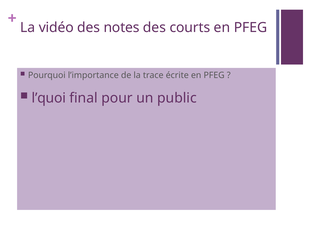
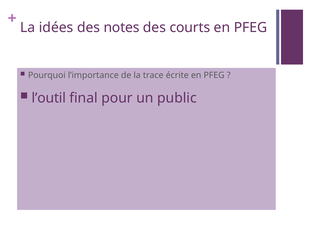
vidéo: vidéo -> idées
l’quoi: l’quoi -> l’outil
